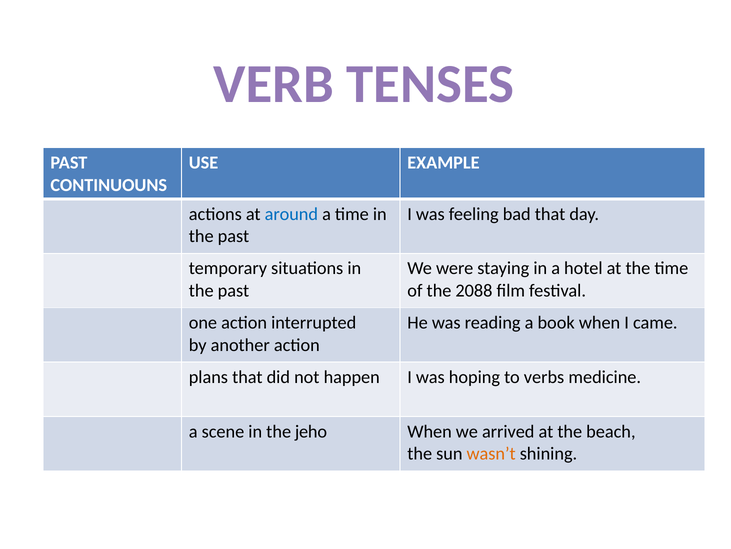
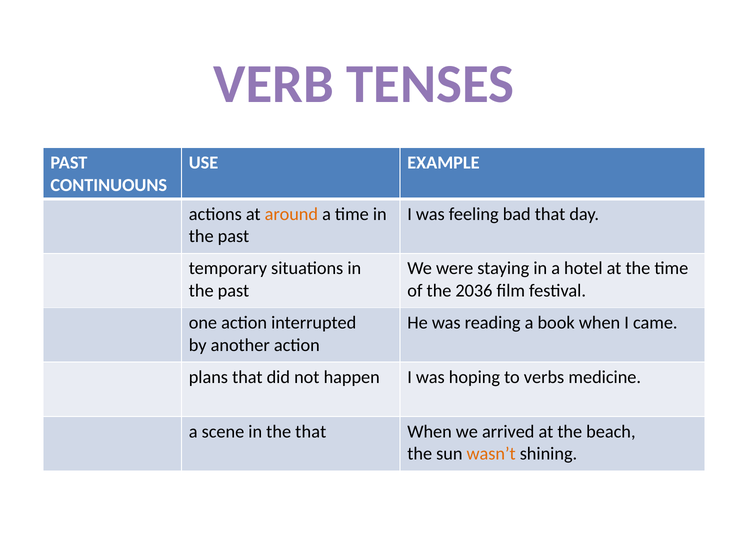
around colour: blue -> orange
2088: 2088 -> 2036
the jeho: jeho -> that
